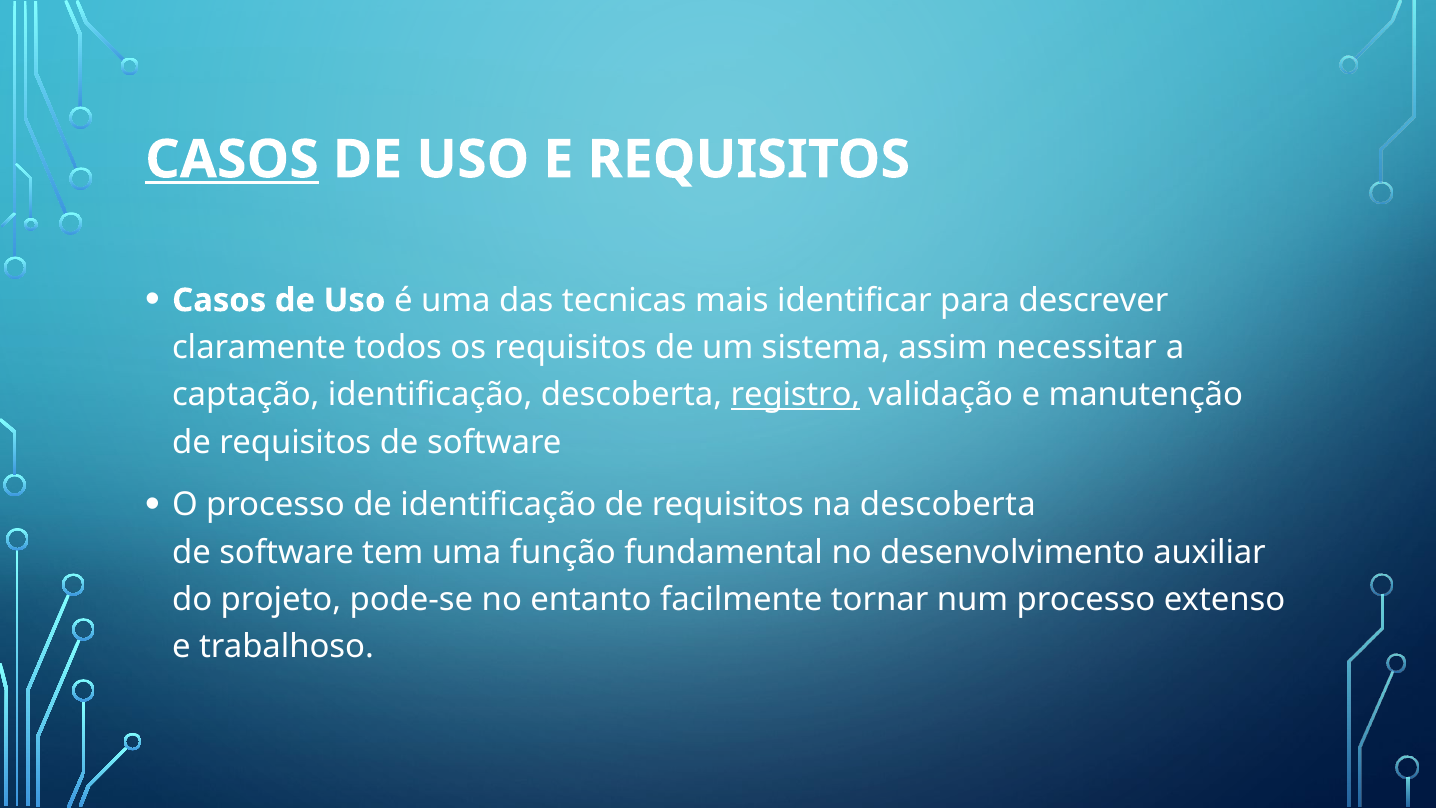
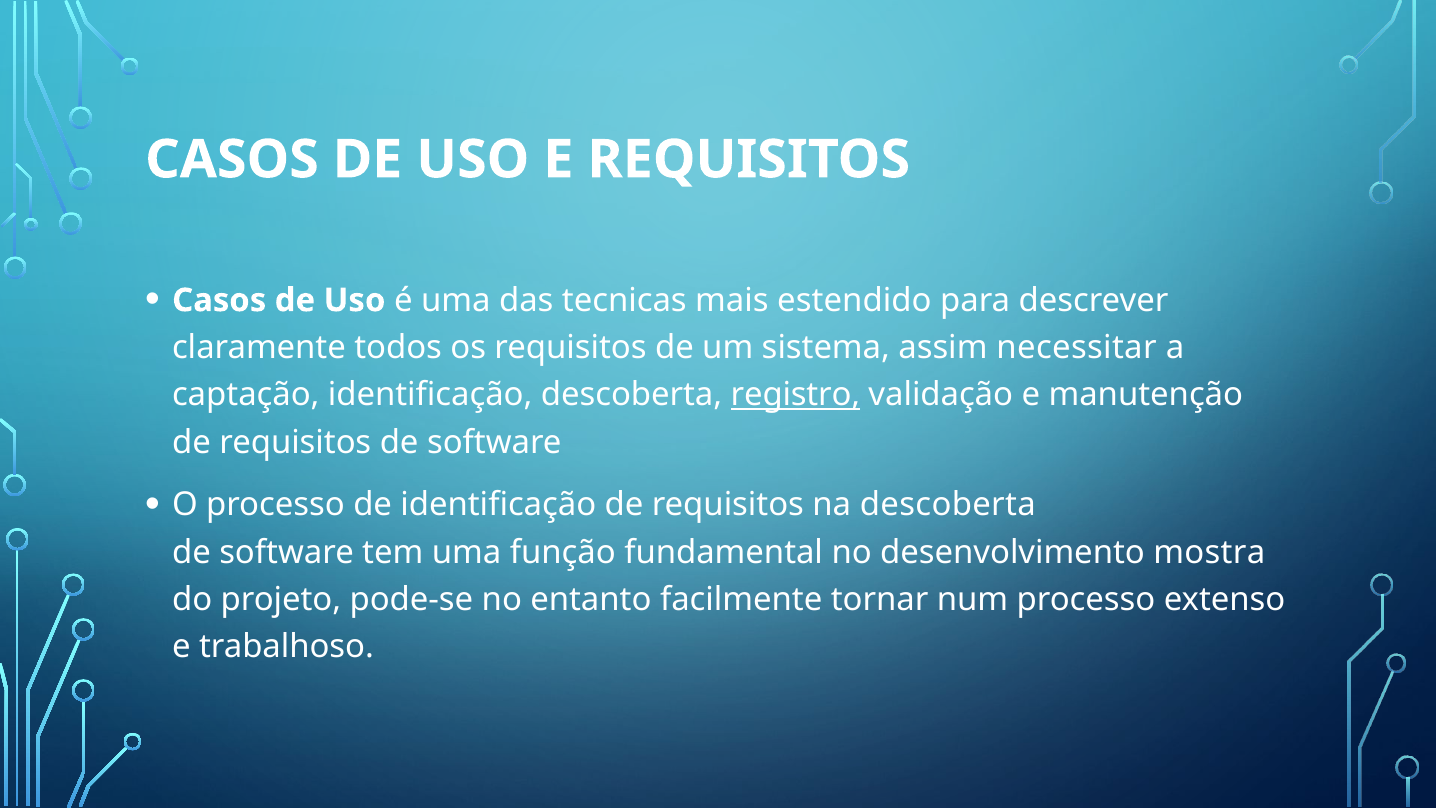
CASOS at (232, 160) underline: present -> none
identificar: identificar -> estendido
auxiliar: auxiliar -> mostra
